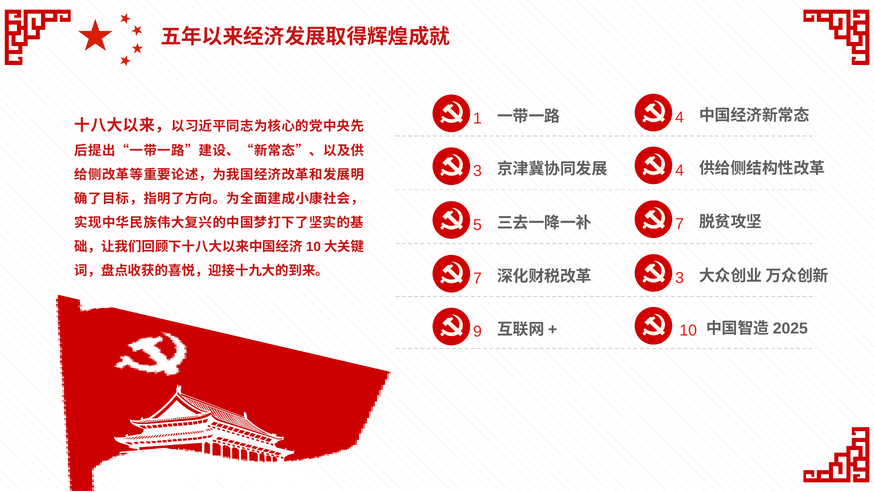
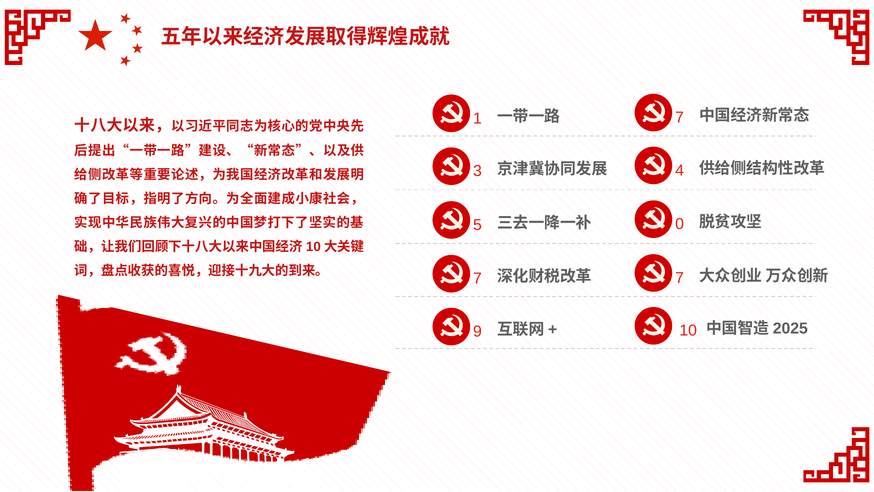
4 at (680, 117): 4 -> 7
7 at (680, 224): 7 -> 0
3 at (680, 278): 3 -> 7
